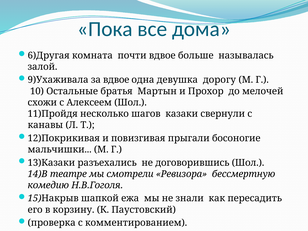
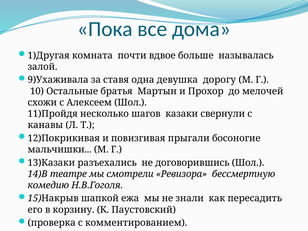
6)Другая: 6)Другая -> 1)Другая
за вдвое: вдвое -> ставя
